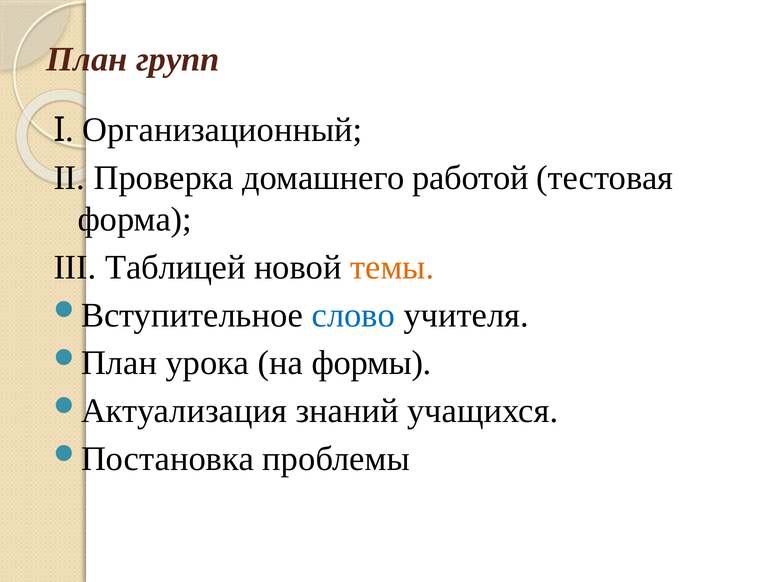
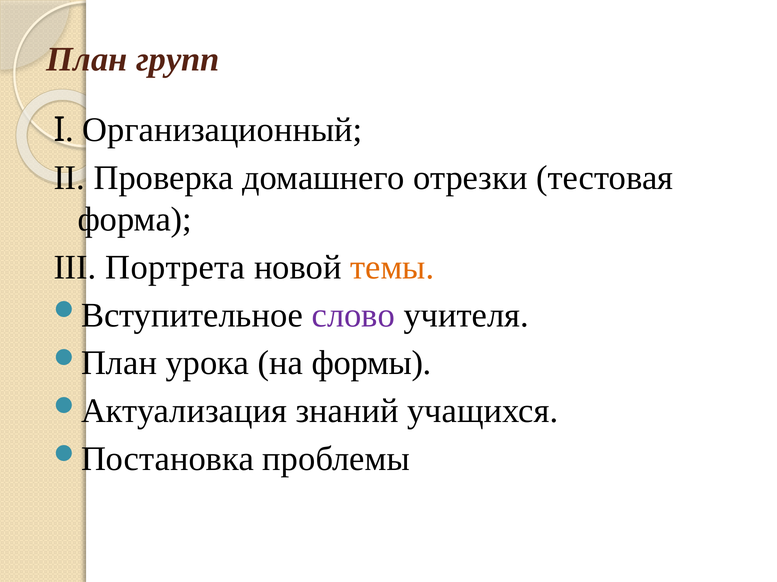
работой: работой -> отрезки
Таблицей: Таблицей -> Портрета
слово colour: blue -> purple
